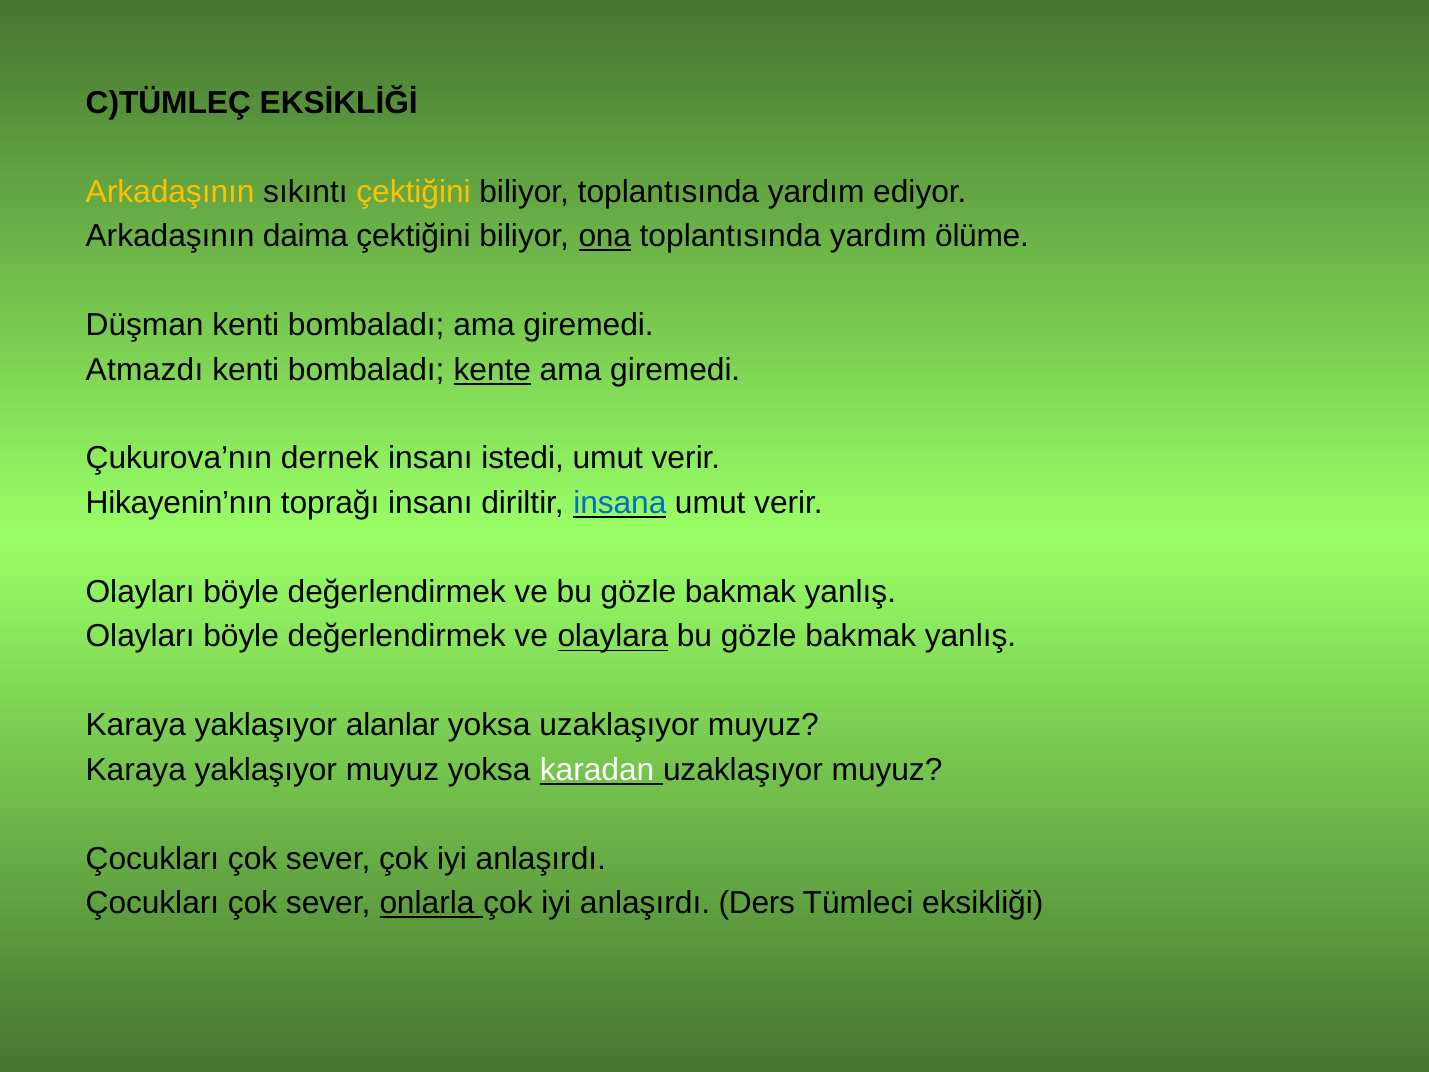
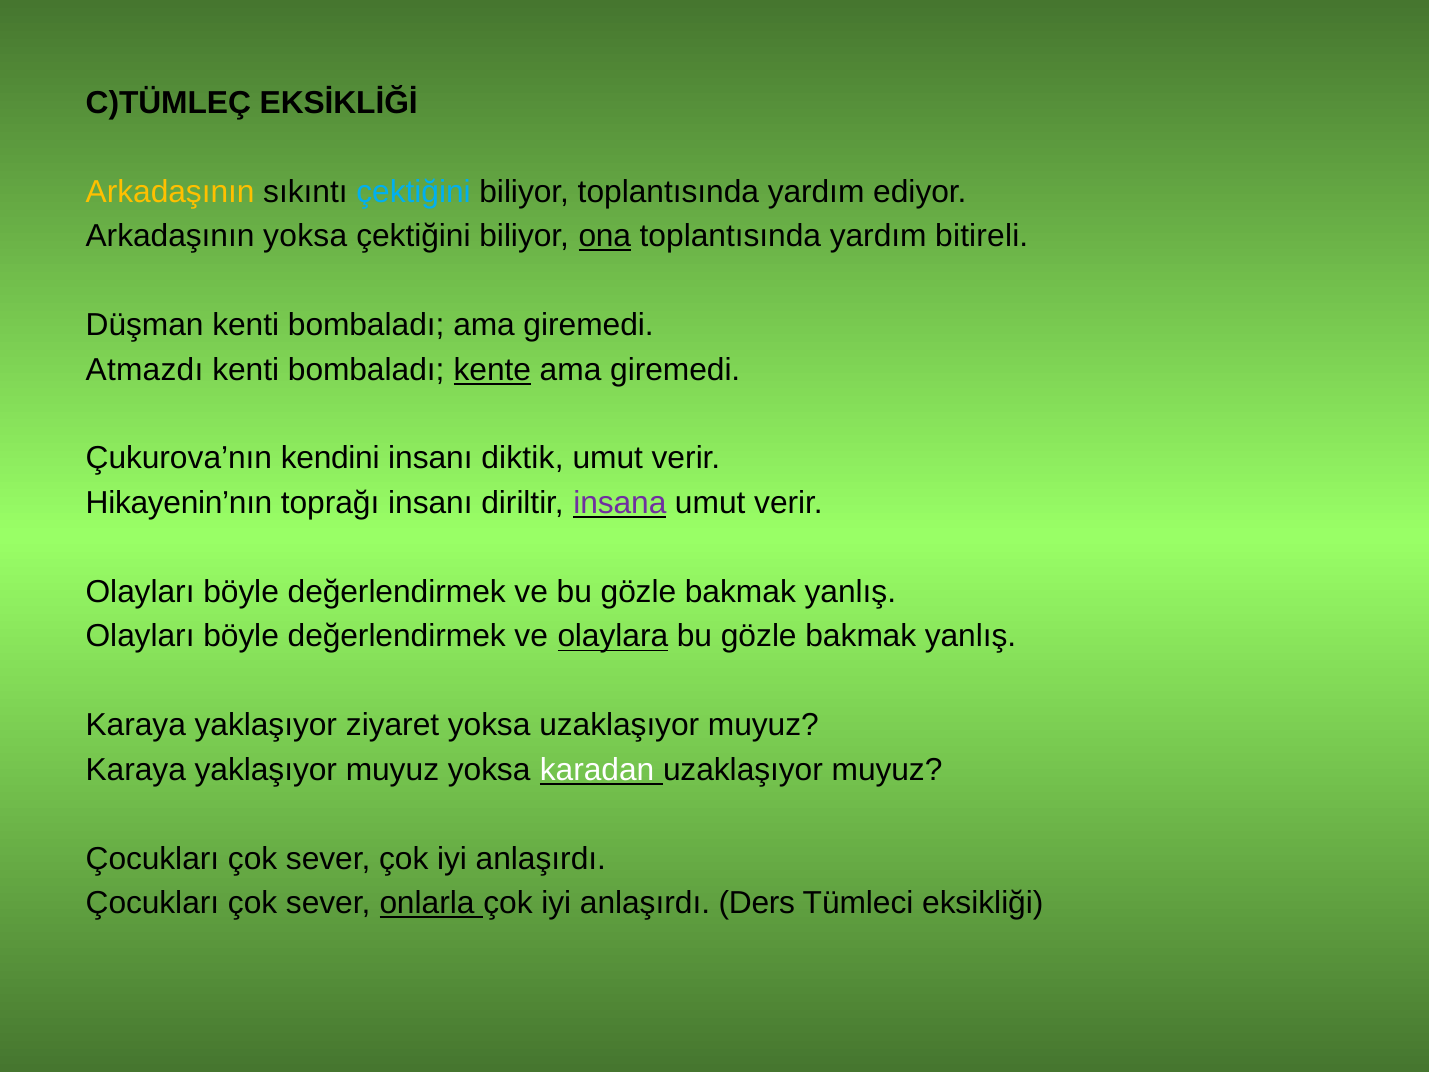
çektiğini at (414, 192) colour: yellow -> light blue
Arkadaşının daima: daima -> yoksa
ölüme: ölüme -> bitireli
dernek: dernek -> kendini
istedi: istedi -> diktik
insana colour: blue -> purple
alanlar: alanlar -> ziyaret
